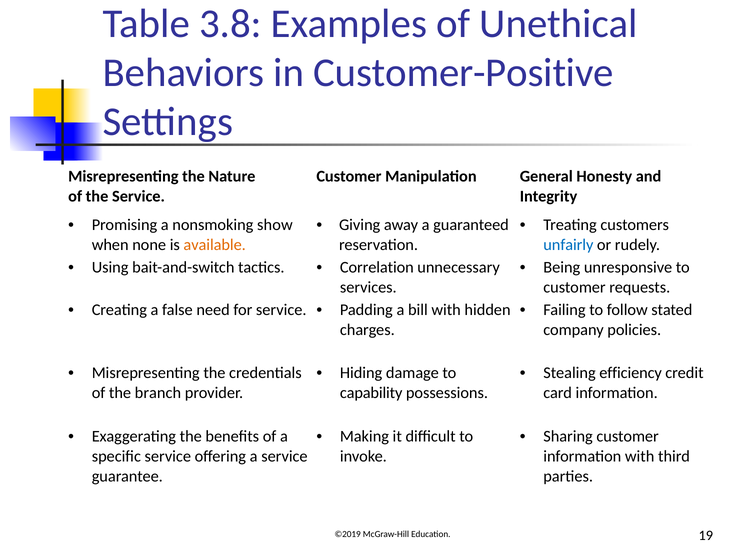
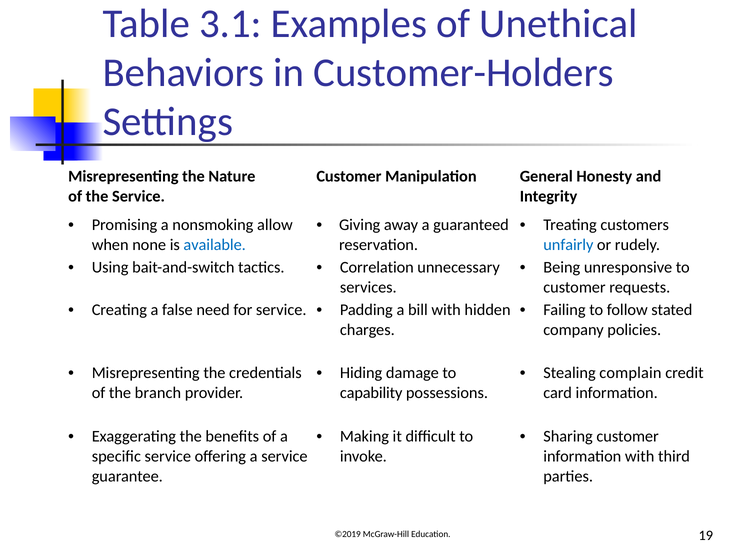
3.8: 3.8 -> 3.1
Customer-Positive: Customer-Positive -> Customer-Holders
show: show -> allow
available colour: orange -> blue
efficiency: efficiency -> complain
